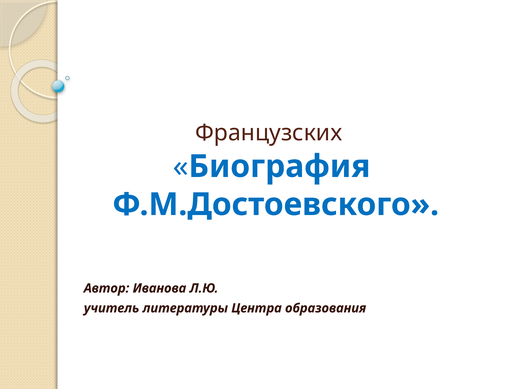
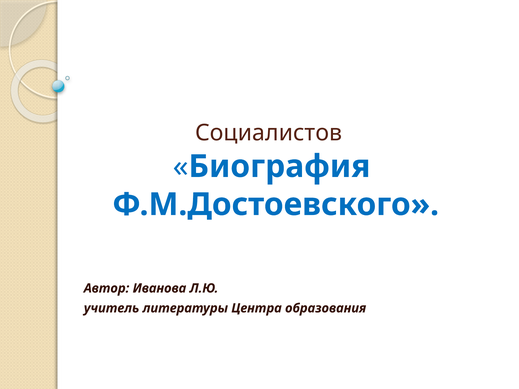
Французских: Французских -> Социалистов
